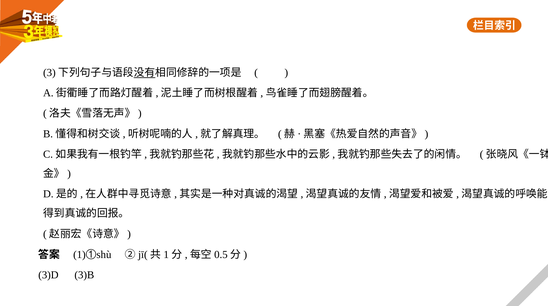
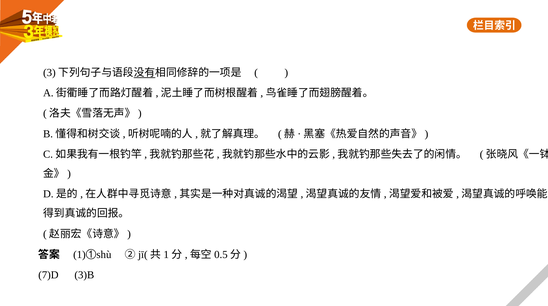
3)D: 3)D -> 7)D
